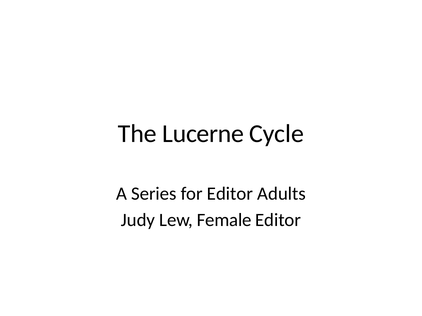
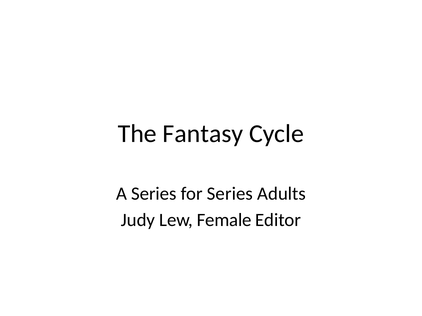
Lucerne: Lucerne -> Fantasy
for Editor: Editor -> Series
